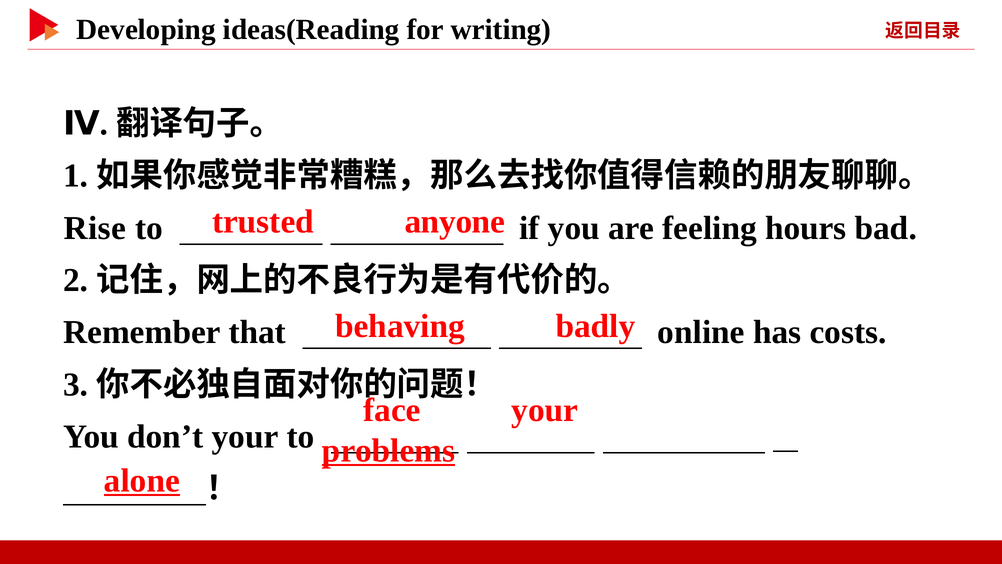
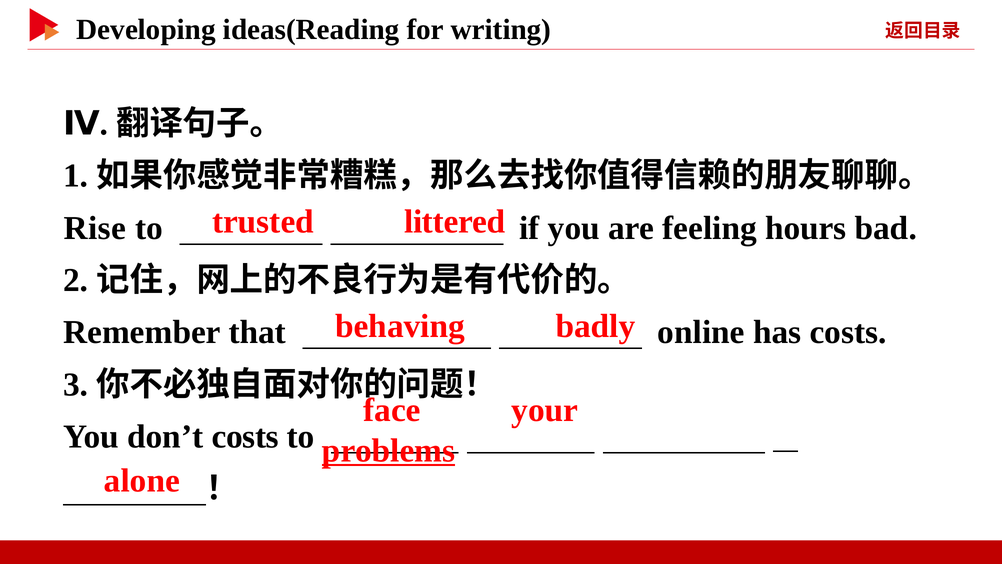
anyone: anyone -> littered
don’t your: your -> costs
alone underline: present -> none
